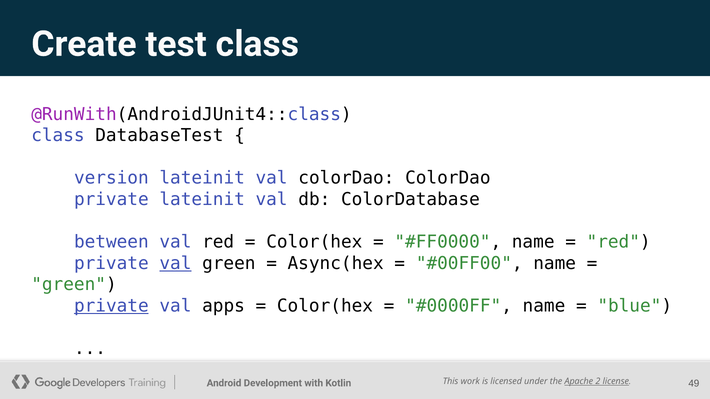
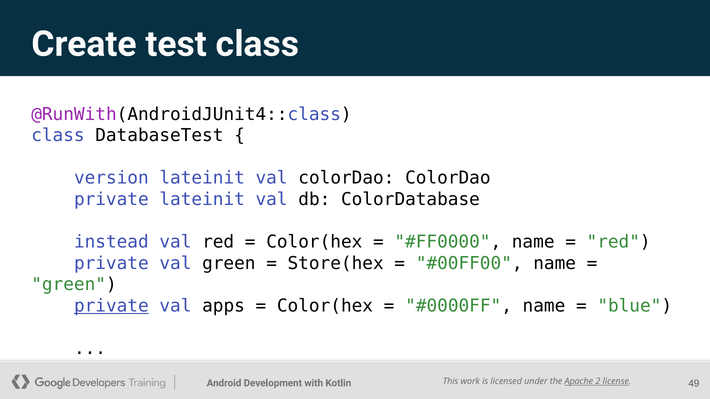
between: between -> instead
val at (175, 263) underline: present -> none
Async(hex: Async(hex -> Store(hex
